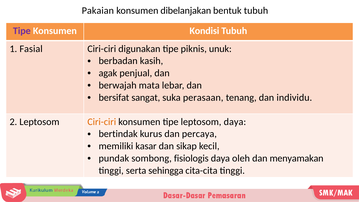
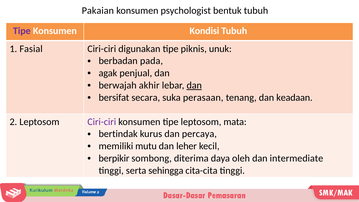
dibelanjakan: dibelanjakan -> psychologist
kasih: kasih -> pada
mata: mata -> akhir
dan at (194, 85) underline: none -> present
sangat: sangat -> secara
individu: individu -> keadaan
Ciri-ciri at (102, 122) colour: orange -> purple
leptosom daya: daya -> mata
kasar: kasar -> mutu
sikap: sikap -> leher
pundak: pundak -> berpikir
fisiologis: fisiologis -> diterima
menyamakan: menyamakan -> intermediate
